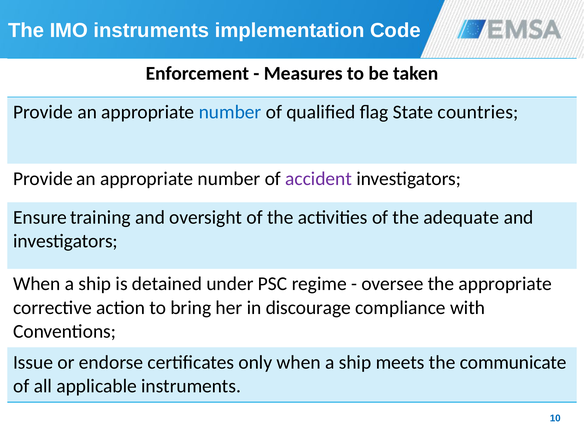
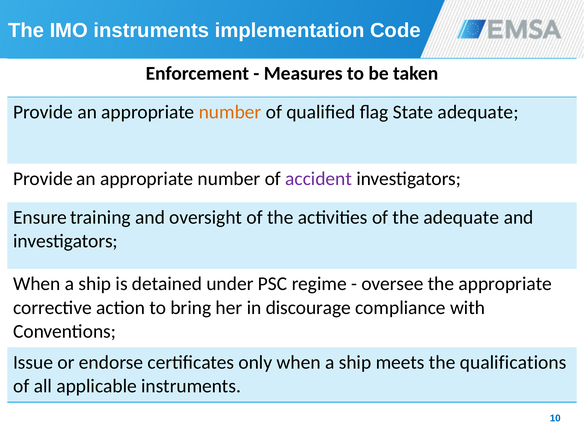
number at (230, 112) colour: blue -> orange
State countries: countries -> adequate
communicate: communicate -> qualifications
